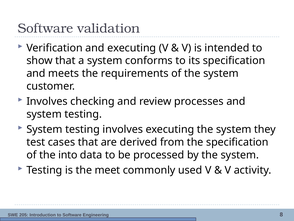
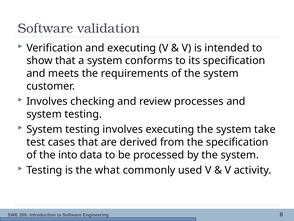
they: they -> take
meet: meet -> what
